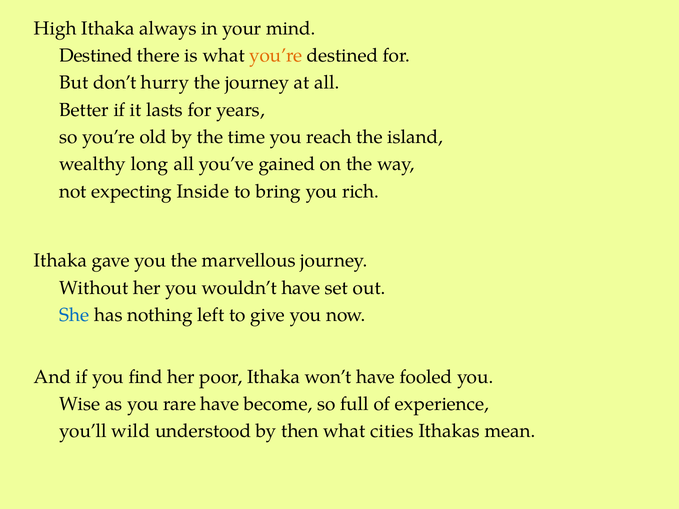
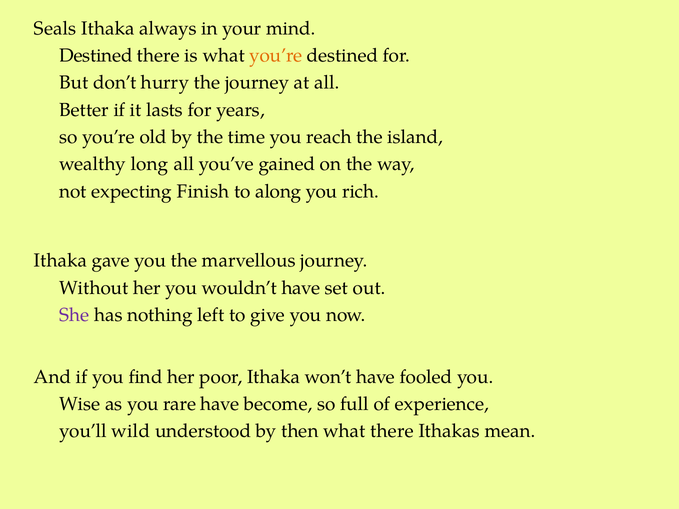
High: High -> Seals
Inside: Inside -> Finish
bring: bring -> along
She colour: blue -> purple
what cities: cities -> there
